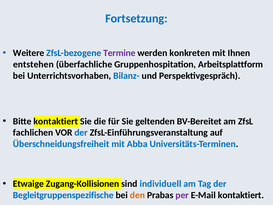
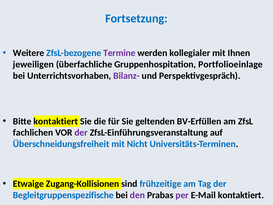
konkreten: konkreten -> kollegialer
entstehen: entstehen -> jeweiligen
Arbeitsplattform: Arbeitsplattform -> Portfolioeinlage
Bilanz- colour: blue -> purple
BV-Bereitet: BV-Bereitet -> BV-Erfüllen
der at (81, 133) colour: blue -> purple
Abba: Abba -> Nicht
individuell: individuell -> frühzeitige
den colour: orange -> purple
